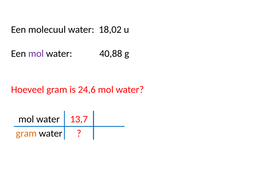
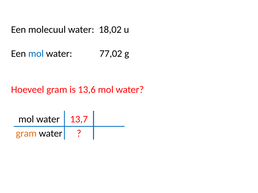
mol at (36, 54) colour: purple -> blue
40,88: 40,88 -> 77,02
24,6: 24,6 -> 13,6
